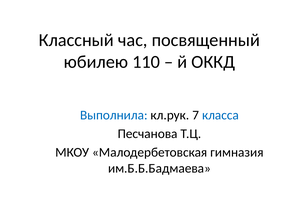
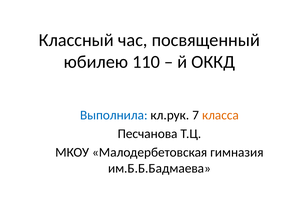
класса colour: blue -> orange
